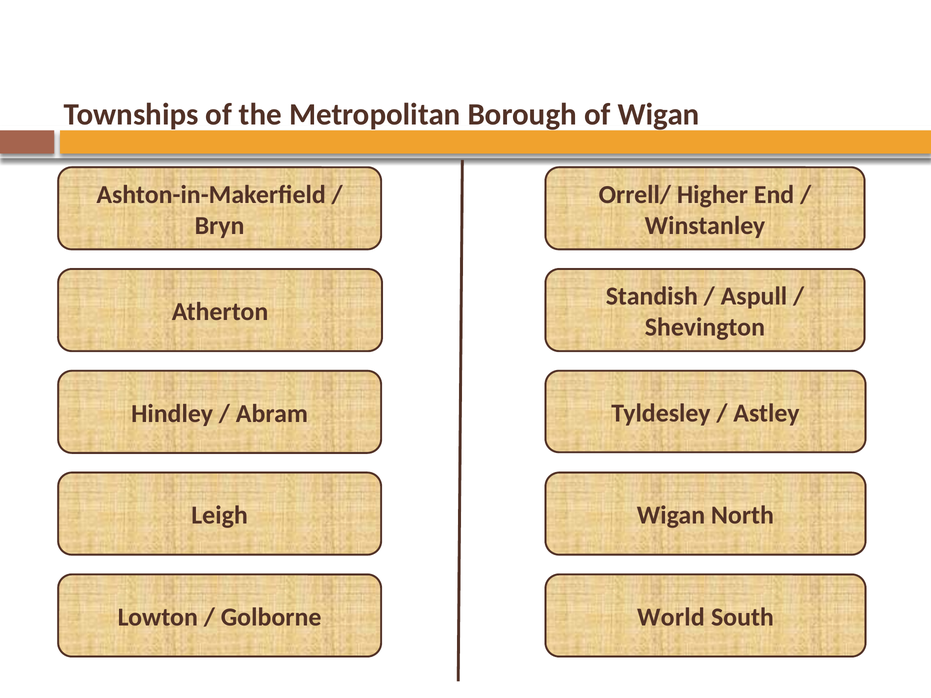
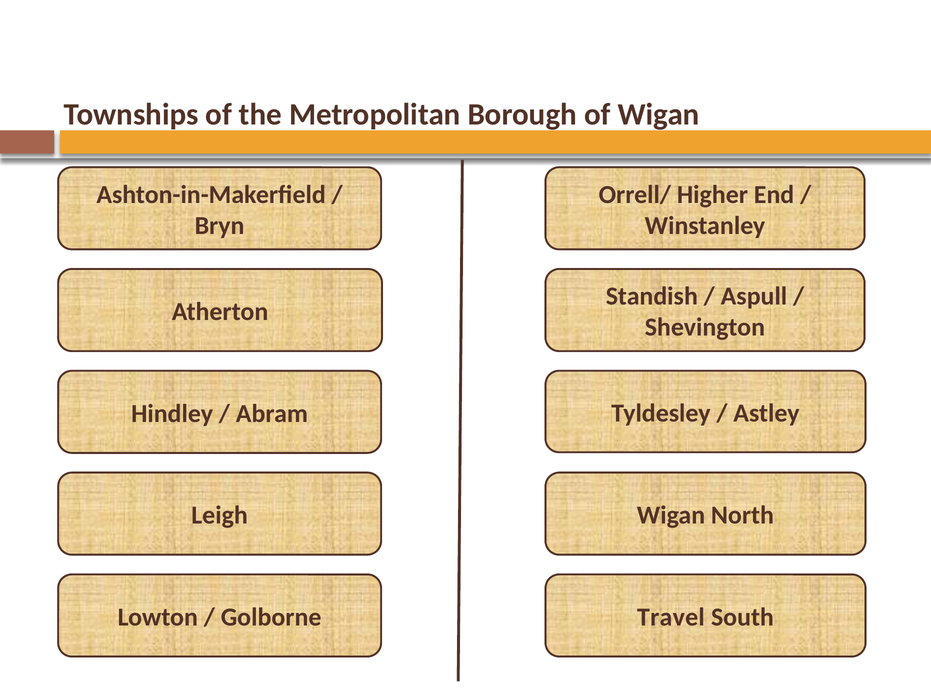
World: World -> Travel
